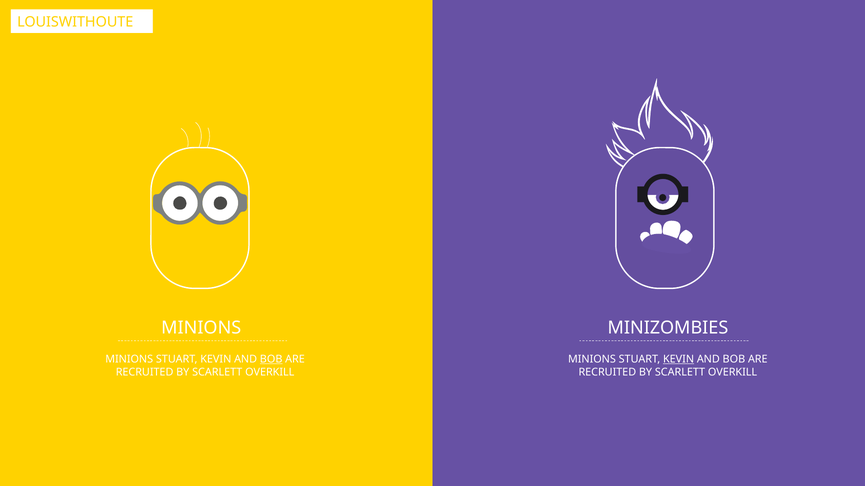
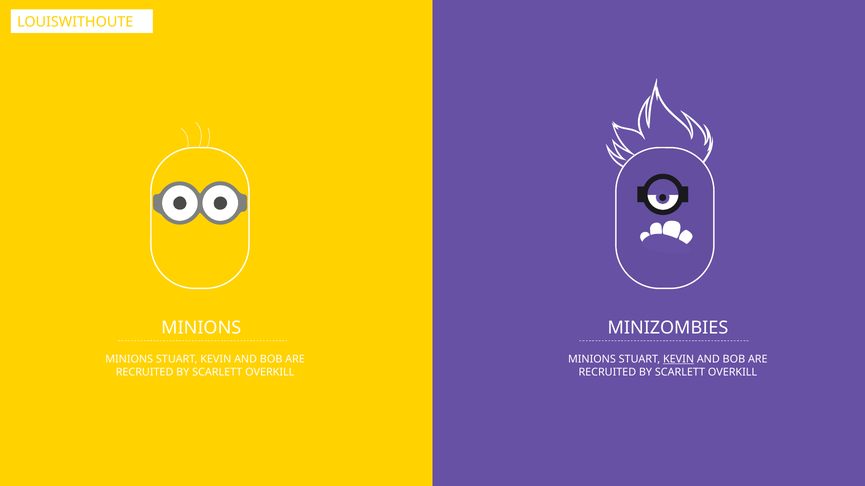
BOB at (271, 359) underline: present -> none
